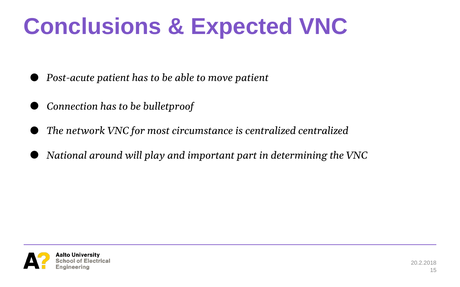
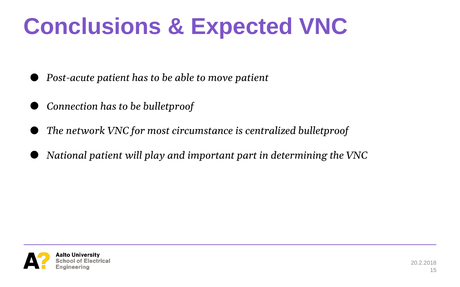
centralized centralized: centralized -> bulletproof
National around: around -> patient
